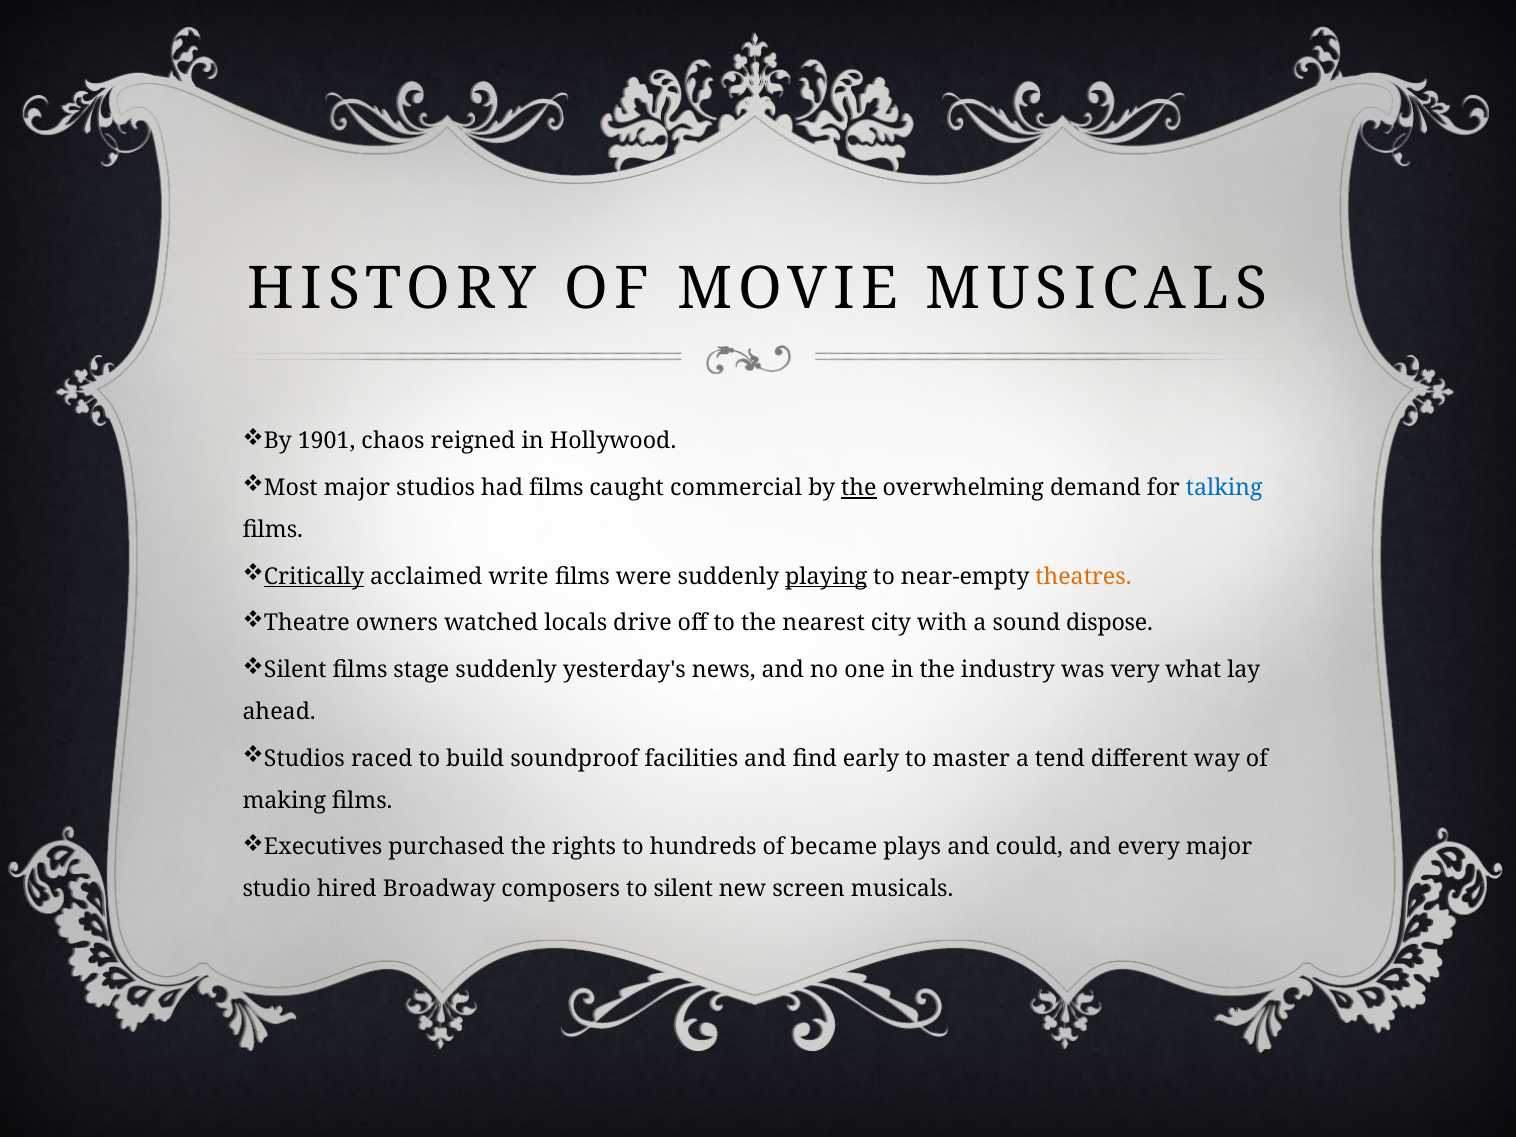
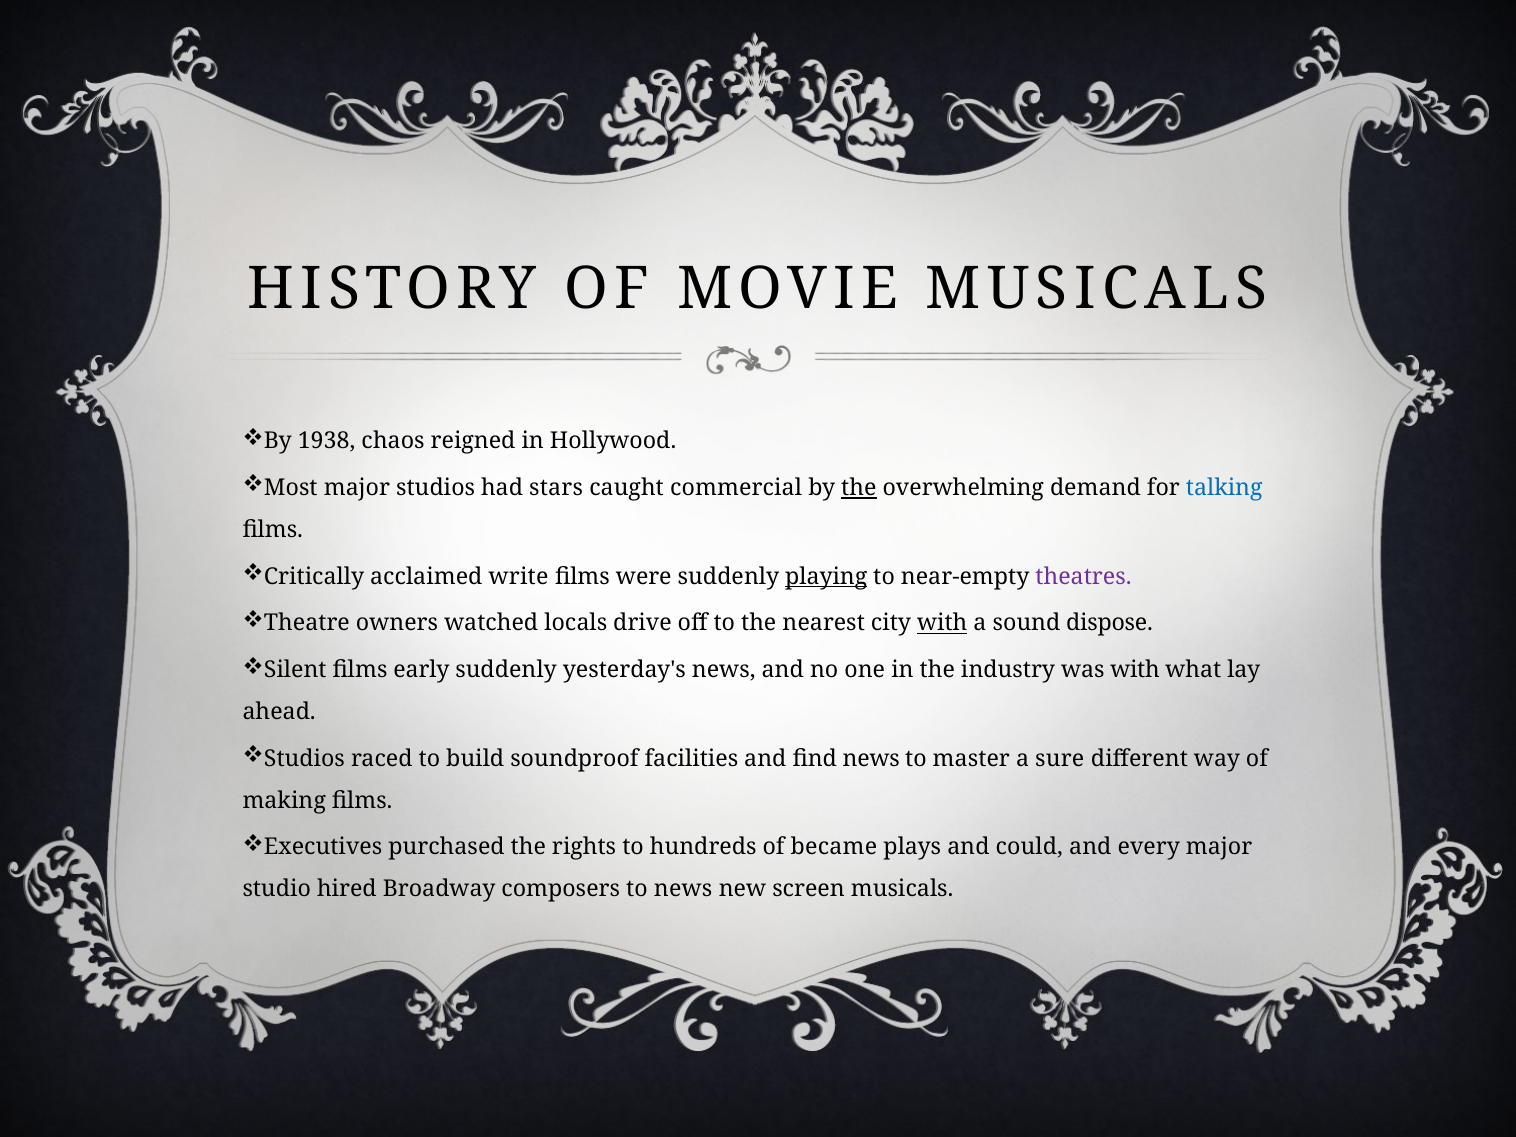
1901: 1901 -> 1938
had films: films -> stars
Critically underline: present -> none
theatres colour: orange -> purple
with at (942, 623) underline: none -> present
stage: stage -> early
was very: very -> with
find early: early -> news
tend: tend -> sure
to silent: silent -> news
